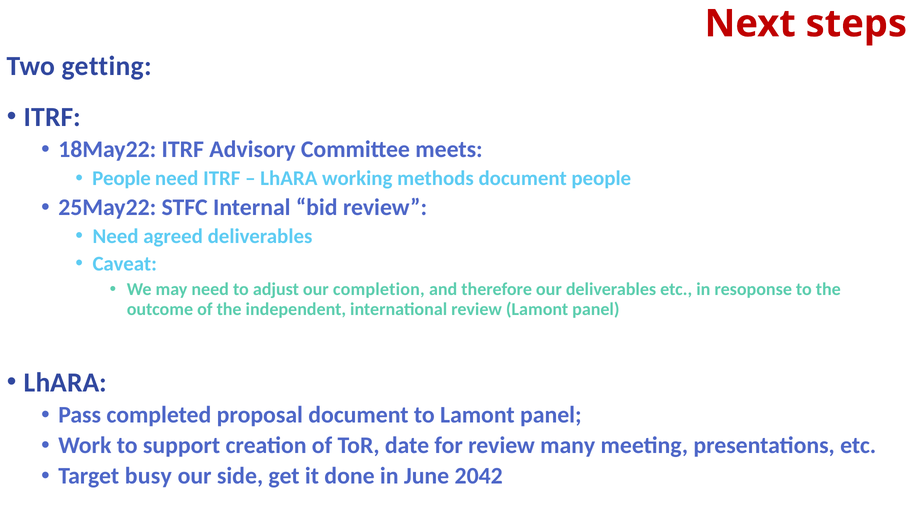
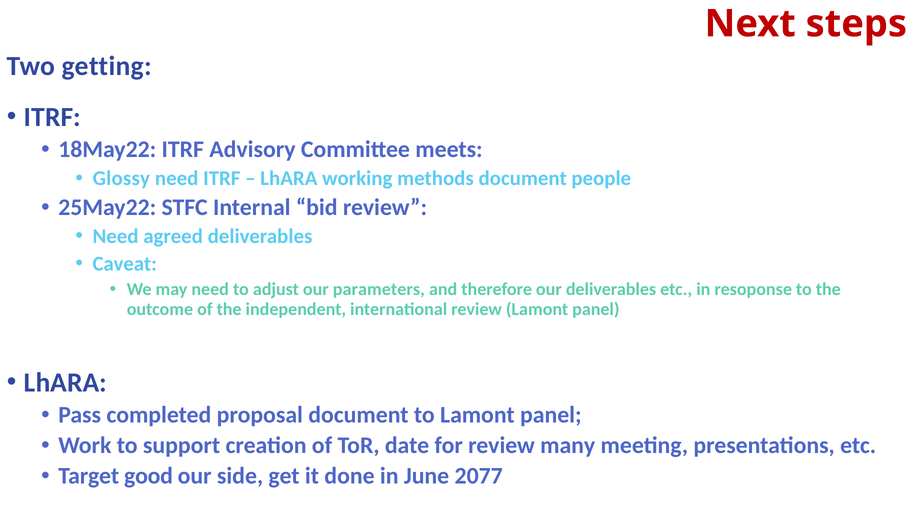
People at (122, 179): People -> Glossy
completion: completion -> parameters
busy: busy -> good
2042: 2042 -> 2077
